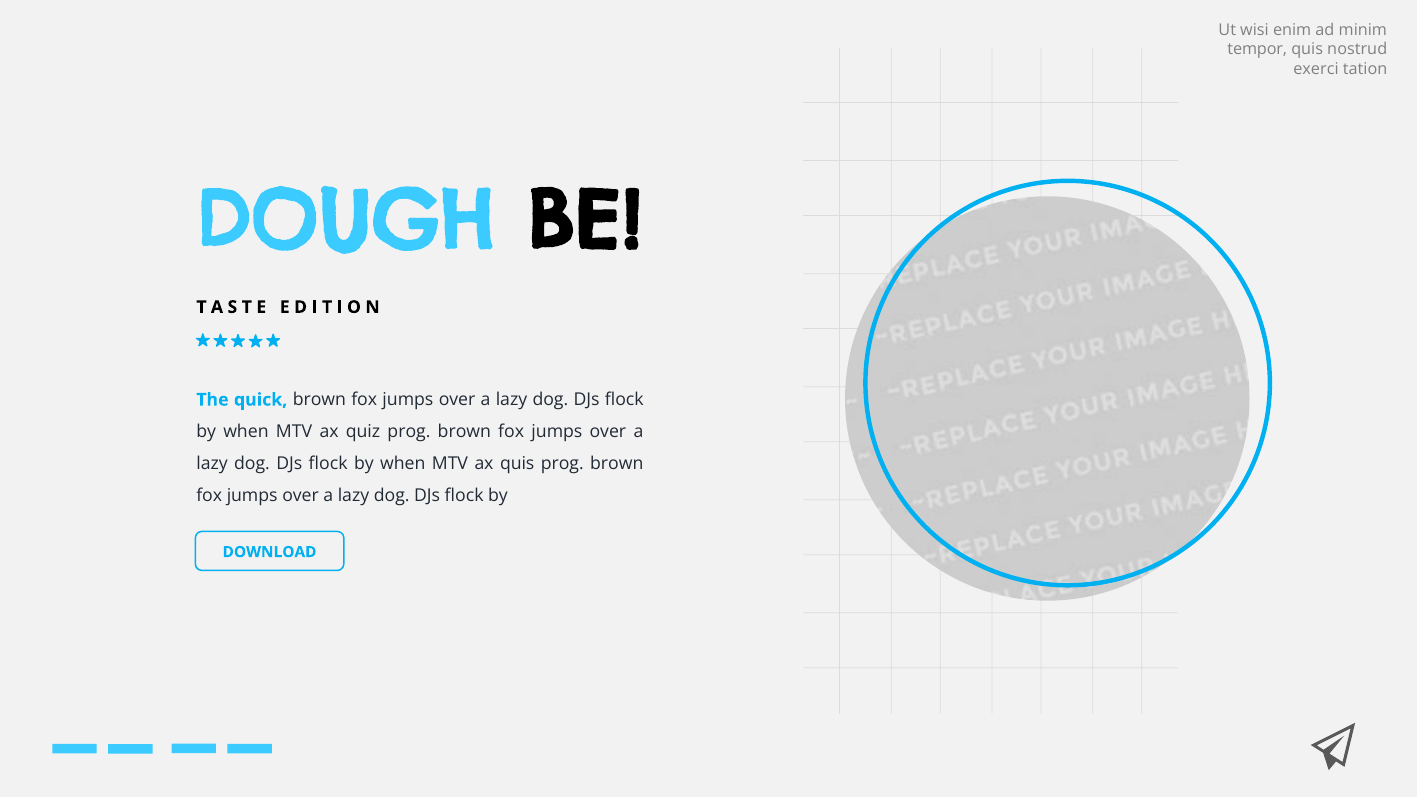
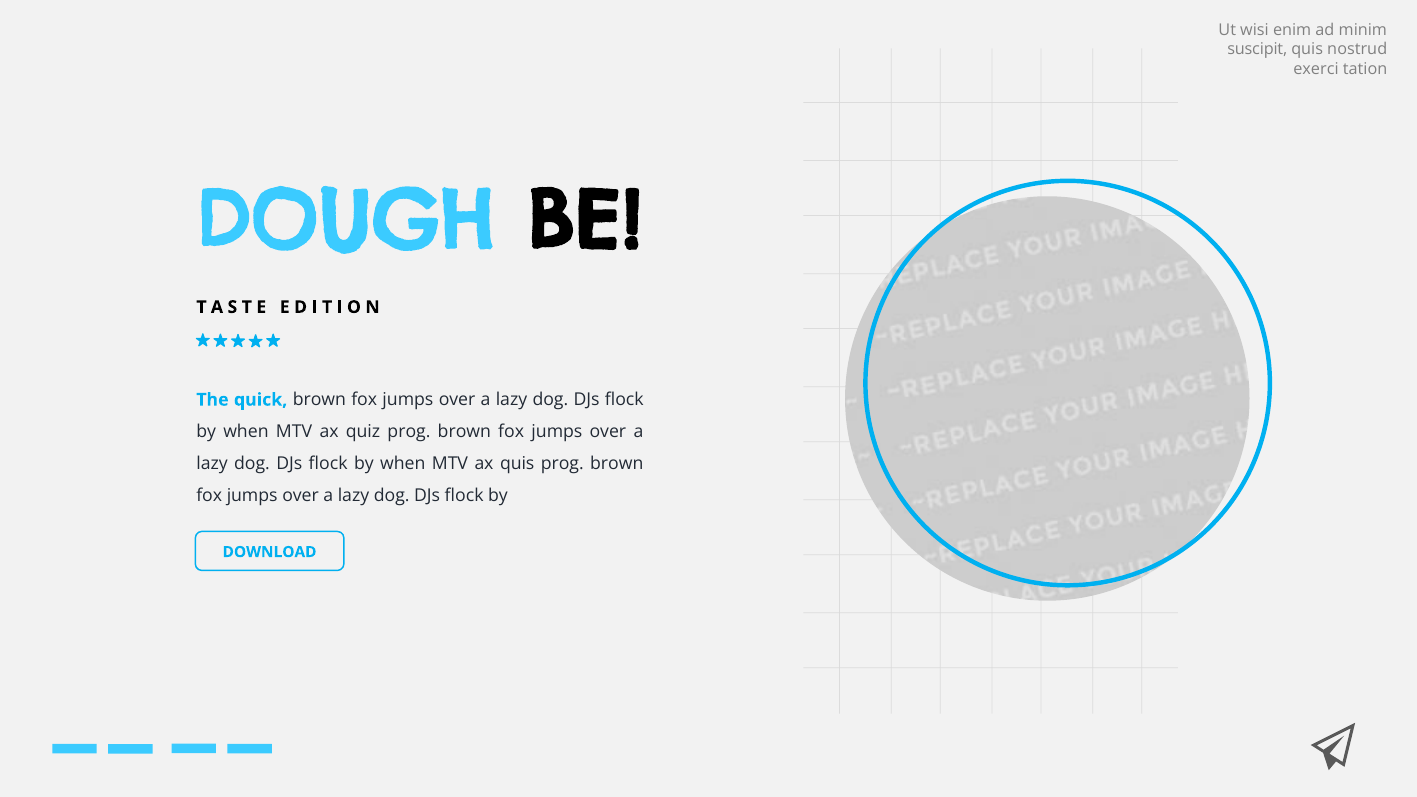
tempor: tempor -> suscipit
